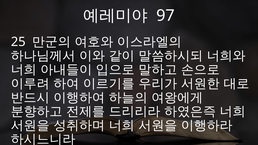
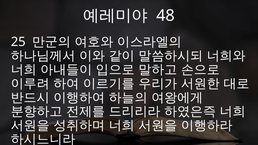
97: 97 -> 48
